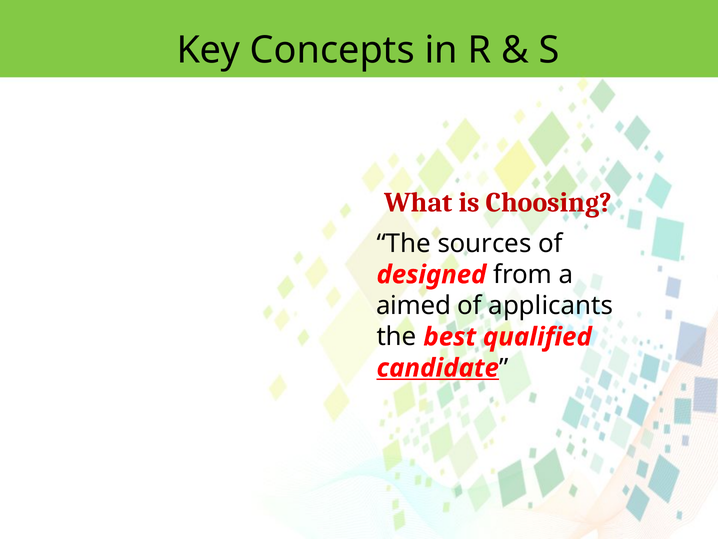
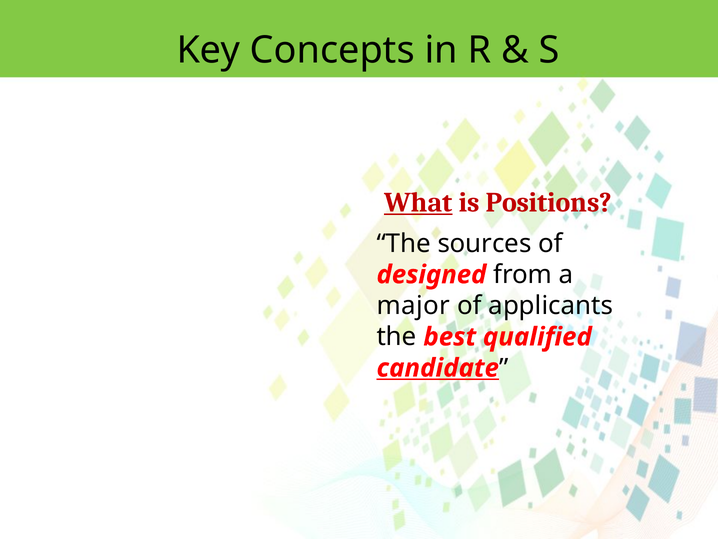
What underline: none -> present
Choosing: Choosing -> Positions
aimed: aimed -> major
